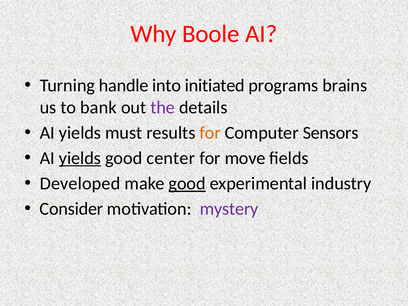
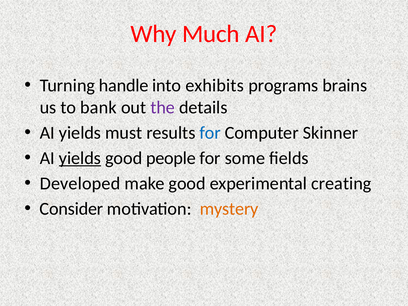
Boole: Boole -> Much
initiated: initiated -> exhibits
for at (210, 133) colour: orange -> blue
Sensors: Sensors -> Skinner
center: center -> people
move: move -> some
good at (187, 184) underline: present -> none
industry: industry -> creating
mystery colour: purple -> orange
